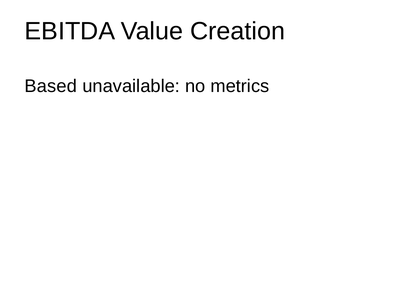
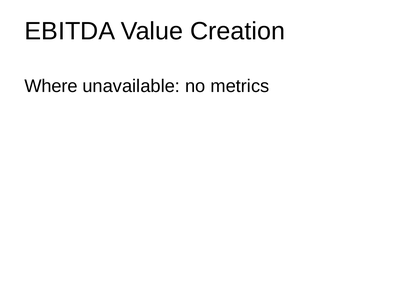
Based: Based -> Where
